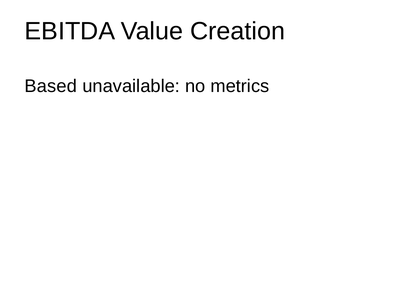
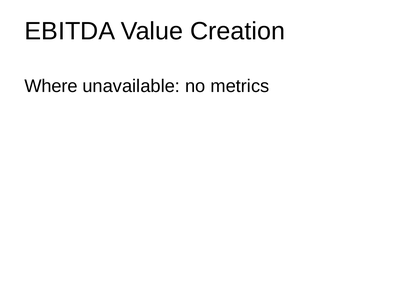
Based: Based -> Where
